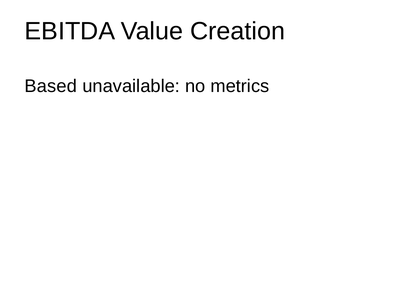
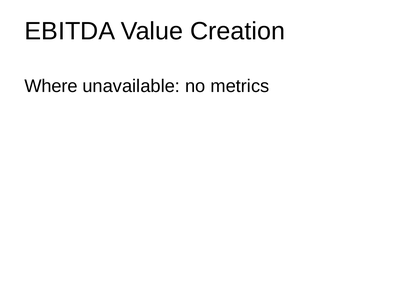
Based: Based -> Where
